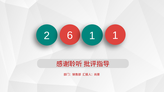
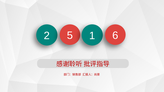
6: 6 -> 5
1 1: 1 -> 6
